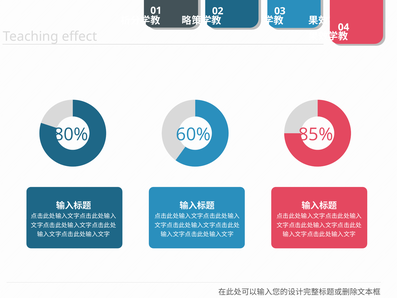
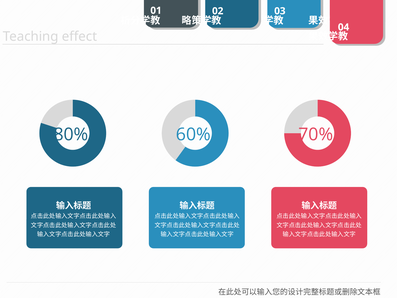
85%: 85% -> 70%
